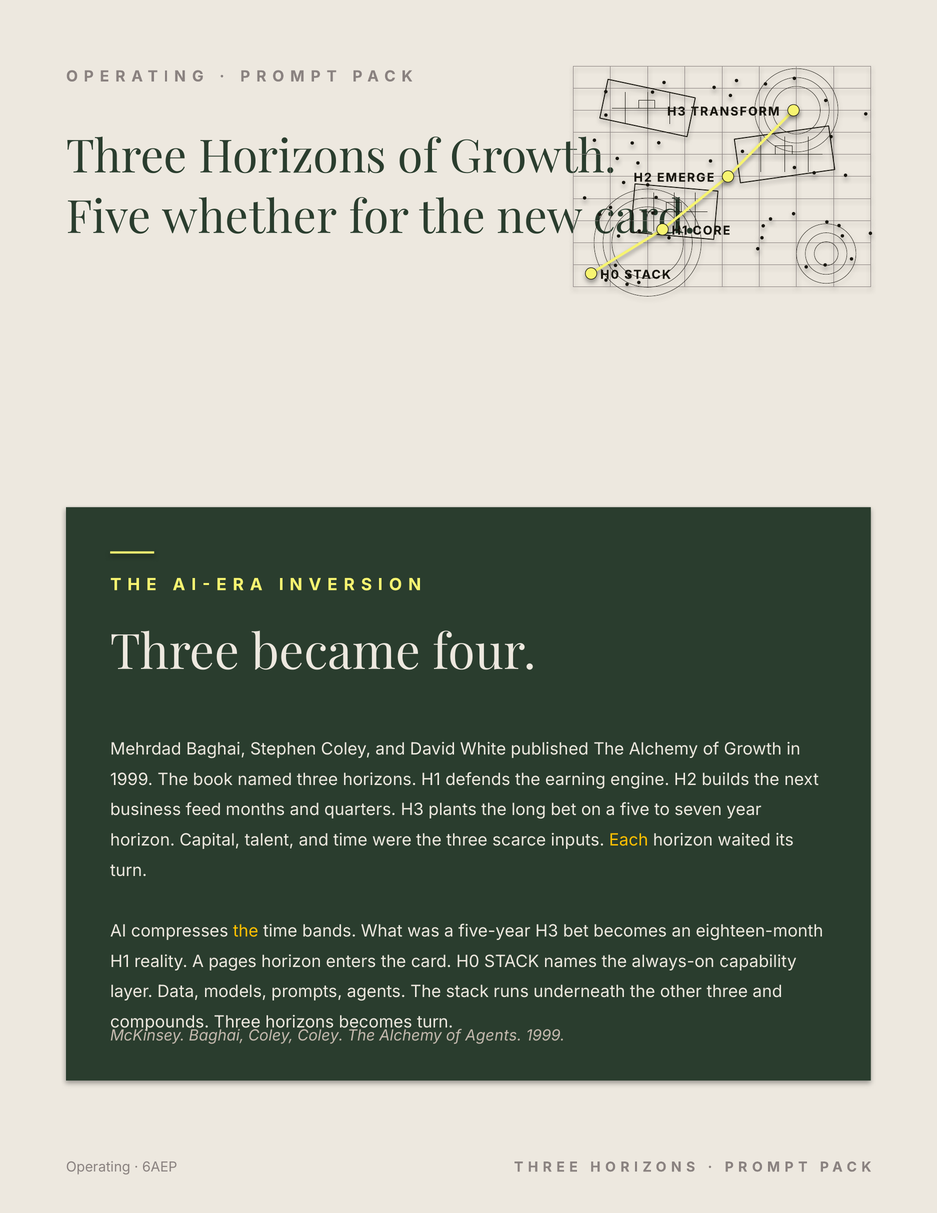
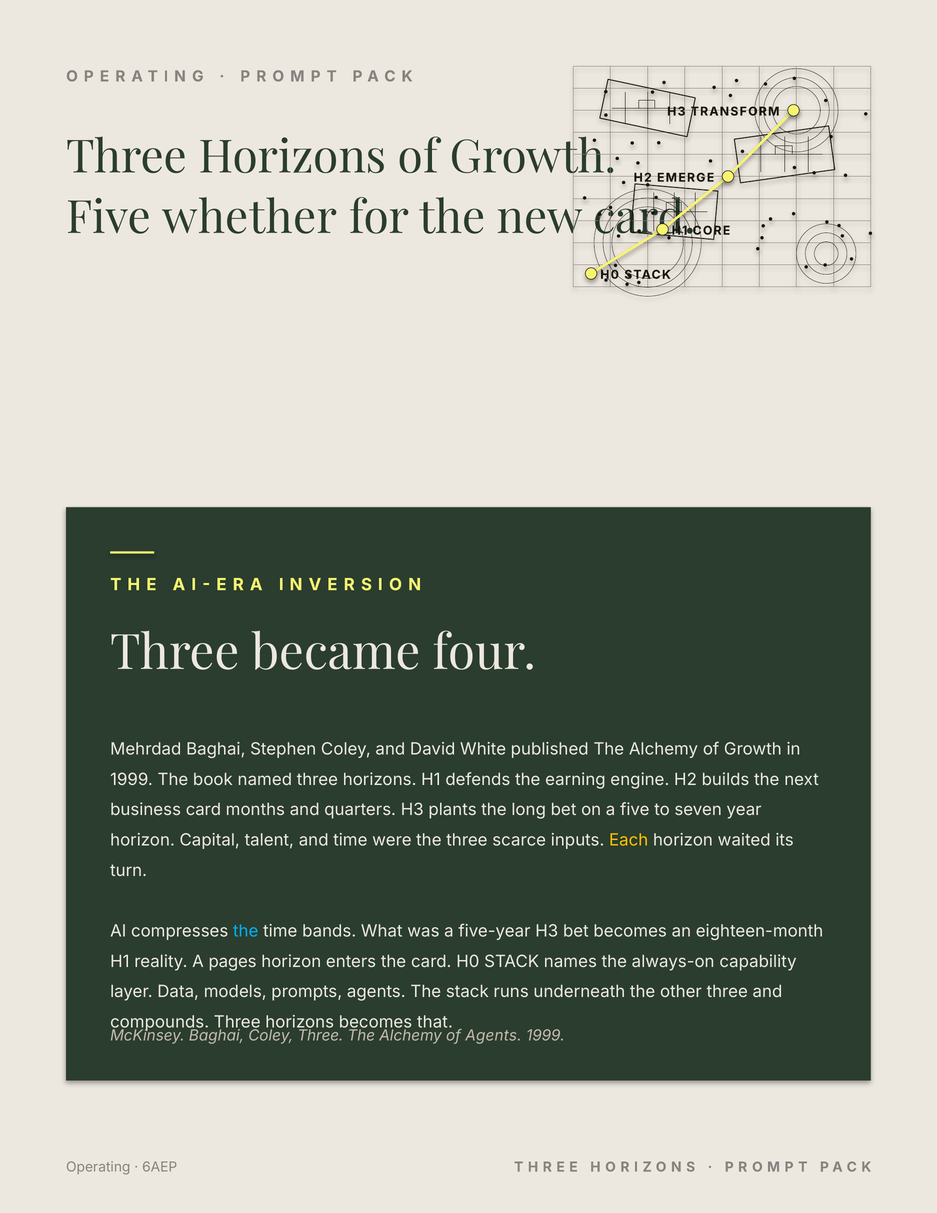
business feed: feed -> card
the at (246, 931) colour: yellow -> light blue
becomes turn: turn -> that
Coley Coley: Coley -> Three
